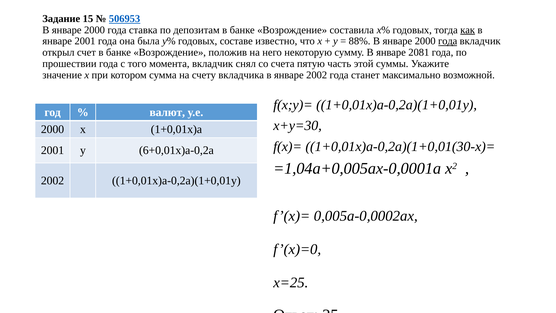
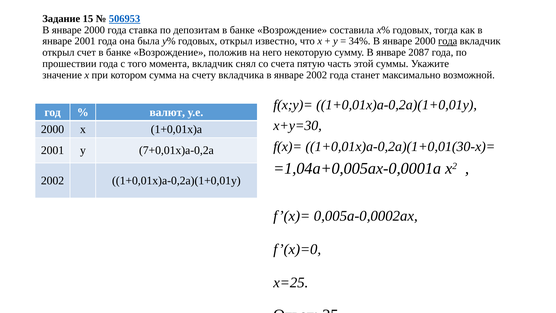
как underline: present -> none
годовых составе: составе -> открыл
88%: 88% -> 34%
2081: 2081 -> 2087
6+0,01х)а-0,2а: 6+0,01х)а-0,2а -> 7+0,01х)а-0,2а
